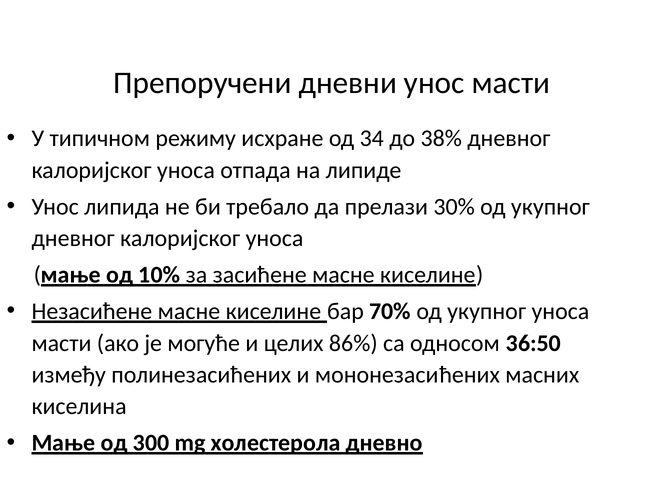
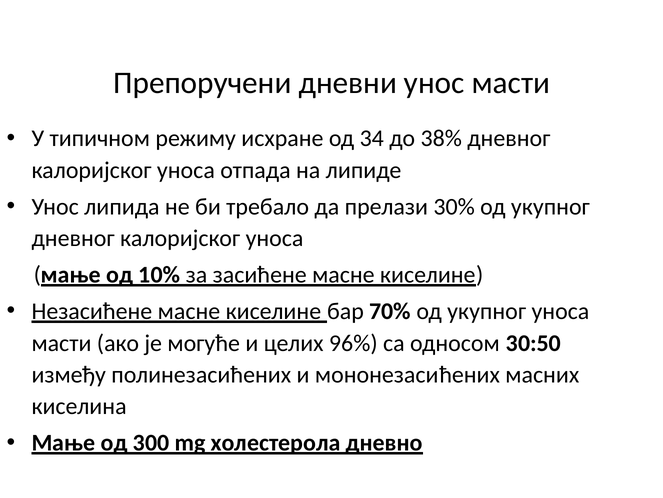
86%: 86% -> 96%
36:50: 36:50 -> 30:50
